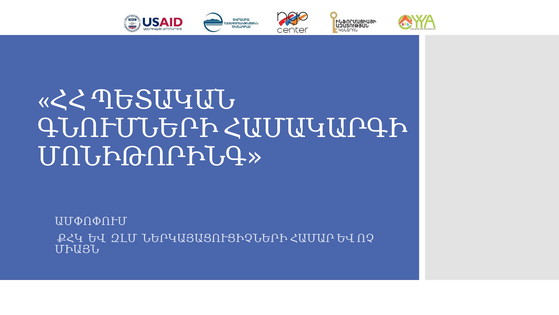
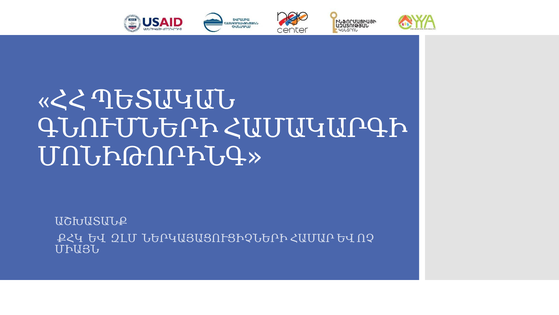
ԱՄՓՈՓՈՒՄ: ԱՄՓՈՓՈՒՄ -> ԱՇԽԱՏԱՆՔ
